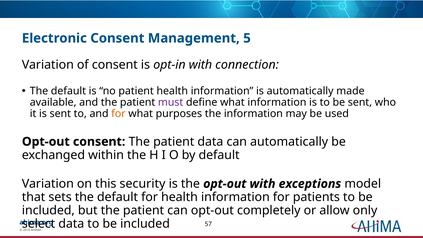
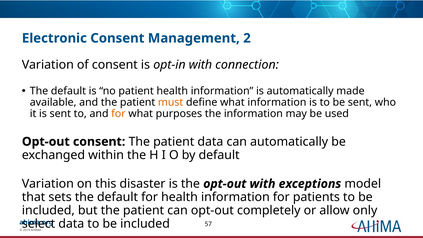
5: 5 -> 2
must colour: purple -> orange
security: security -> disaster
